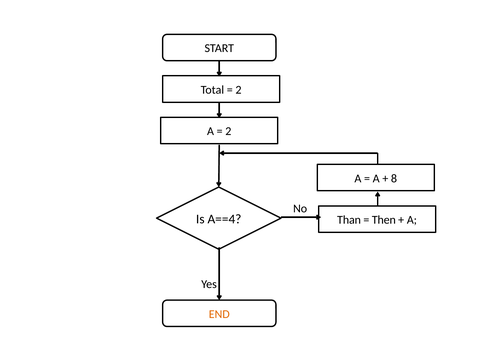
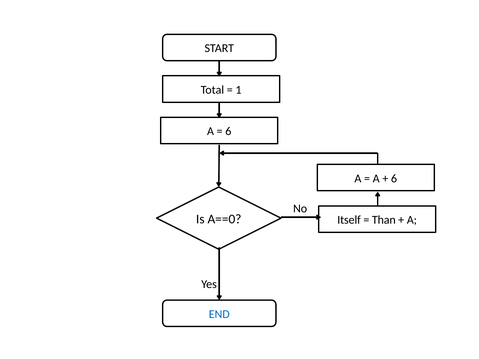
2 at (239, 90): 2 -> 1
2 at (228, 131): 2 -> 6
8 at (394, 179): 8 -> 6
A==4: A==4 -> A==0
Than: Than -> Itself
Then: Then -> Than
END colour: orange -> blue
